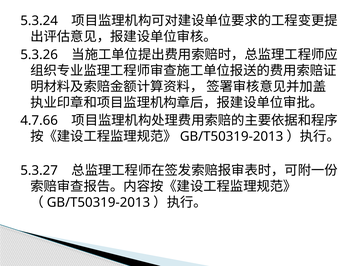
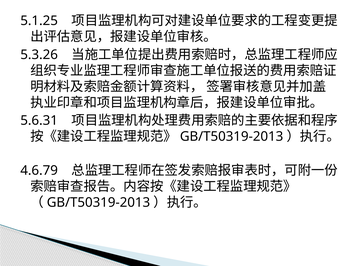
5.3.24: 5.3.24 -> 5.1.25
4.7.66: 4.7.66 -> 5.6.31
5.3.27: 5.3.27 -> 4.6.79
